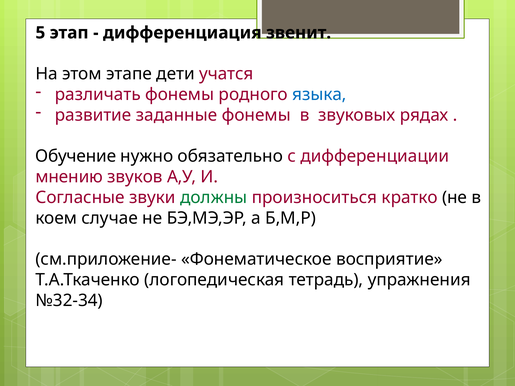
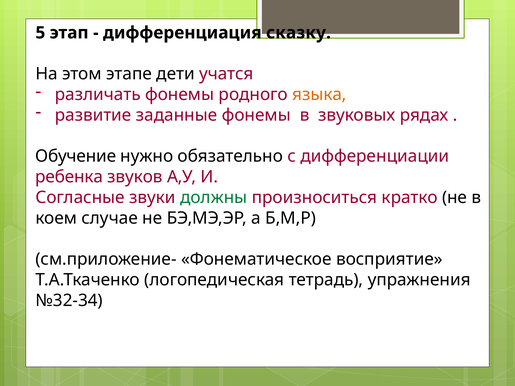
звенит: звенит -> сказку
языка colour: blue -> orange
мнению: мнению -> ребенка
